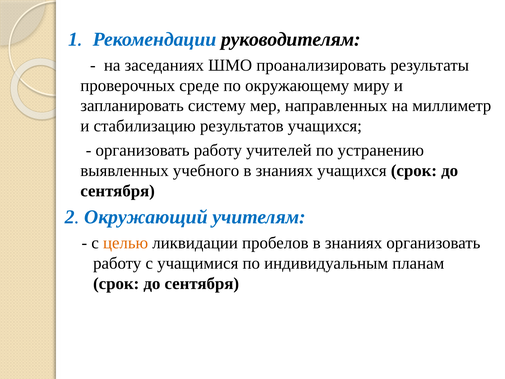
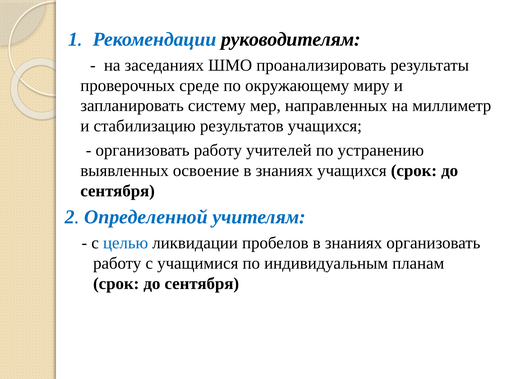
учебного: учебного -> освоение
Окружающий: Окружающий -> Определенной
целью colour: orange -> blue
